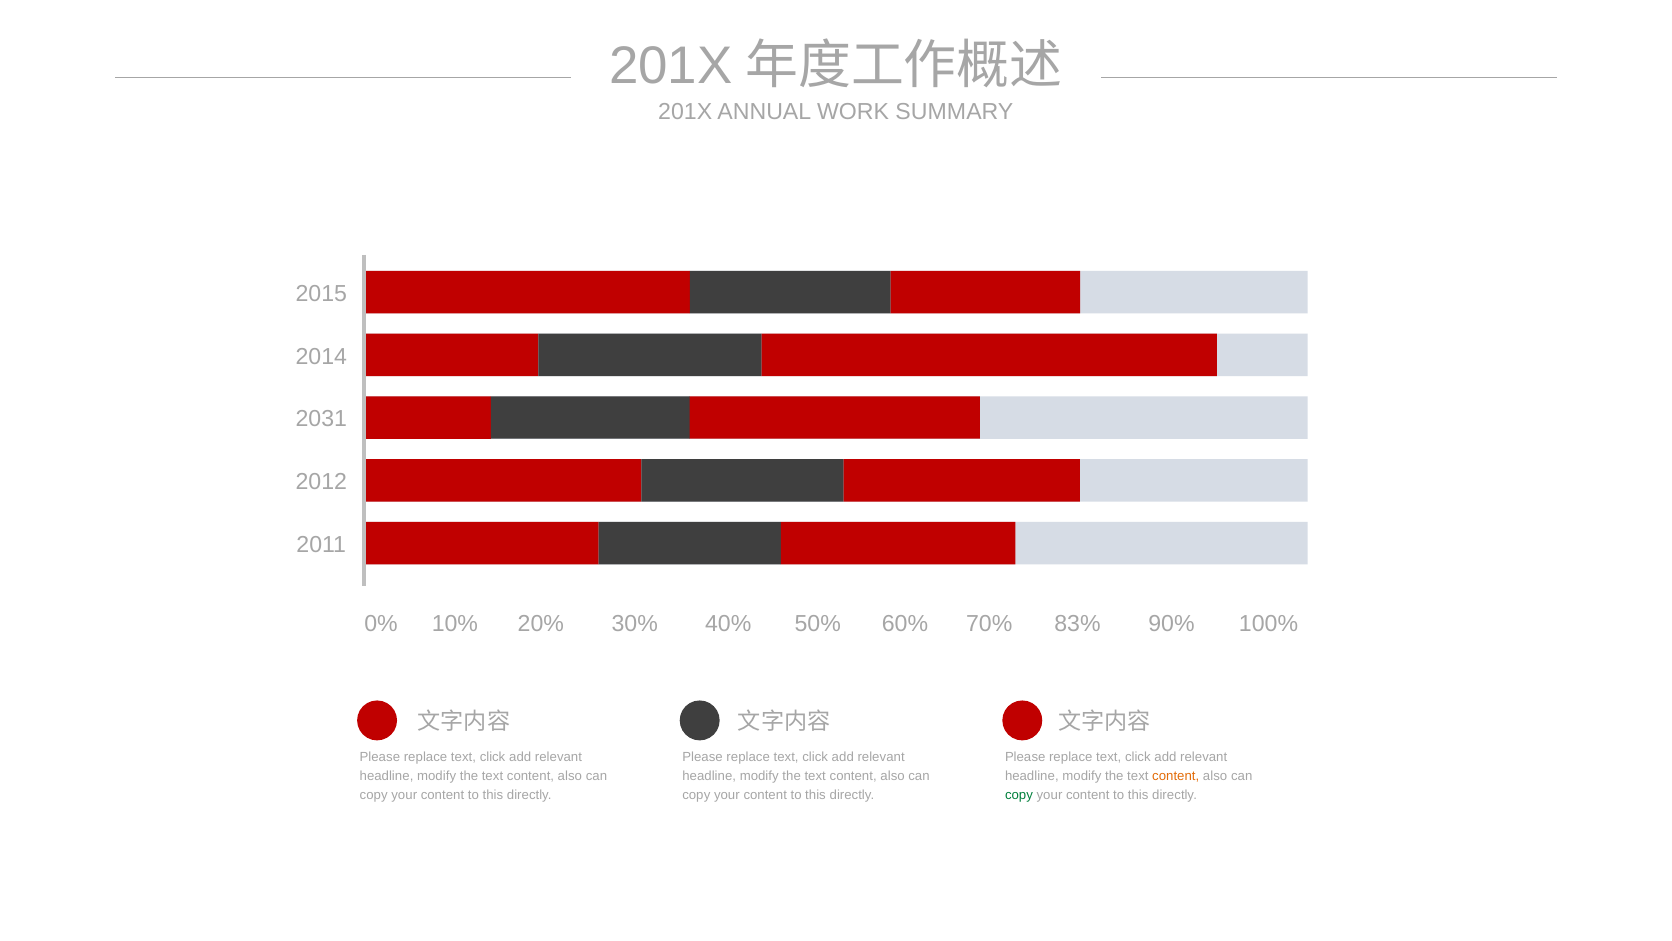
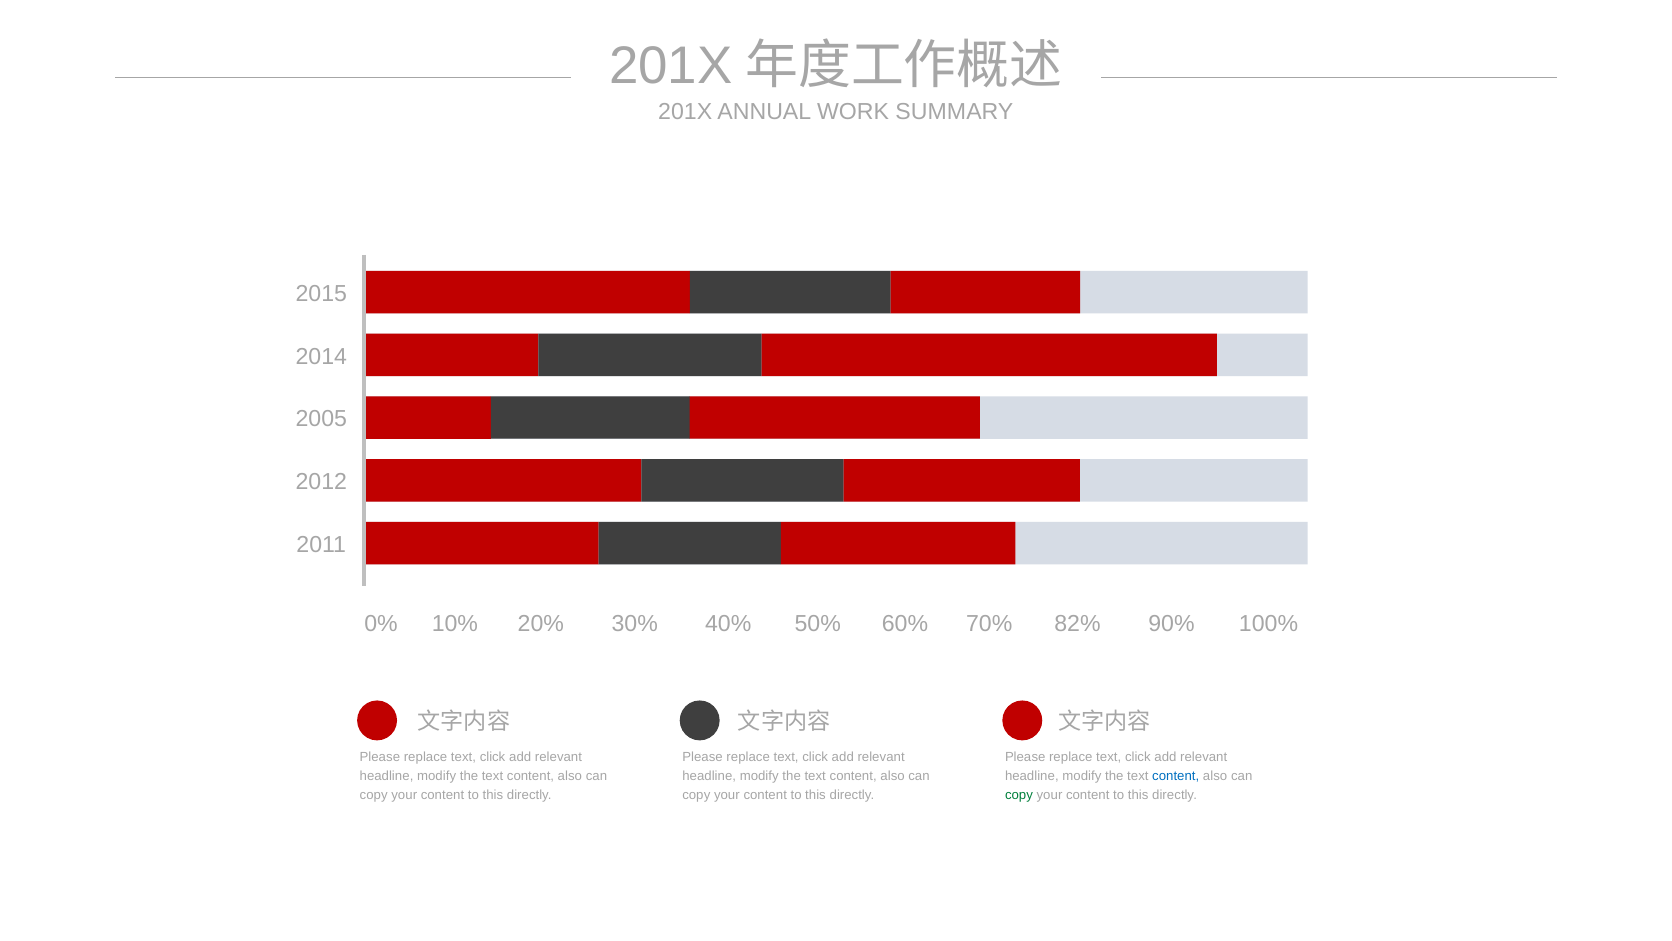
2031: 2031 -> 2005
83%: 83% -> 82%
content at (1176, 776) colour: orange -> blue
